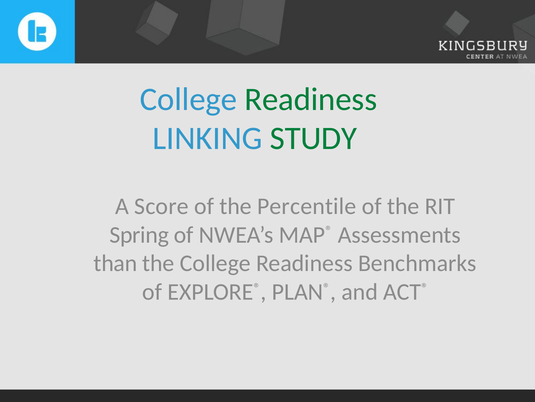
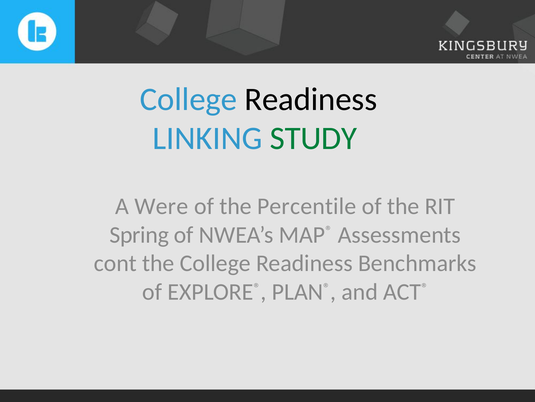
Readiness at (311, 99) colour: green -> black
Score: Score -> Were
than: than -> cont
